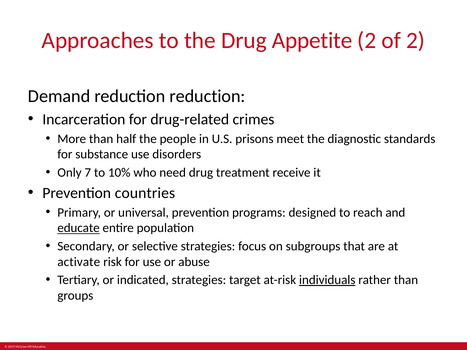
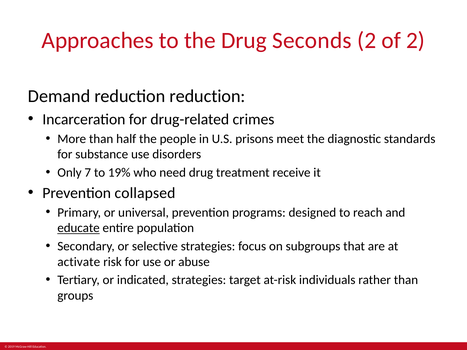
Appetite: Appetite -> Seconds
10%: 10% -> 19%
countries: countries -> collapsed
individuals underline: present -> none
